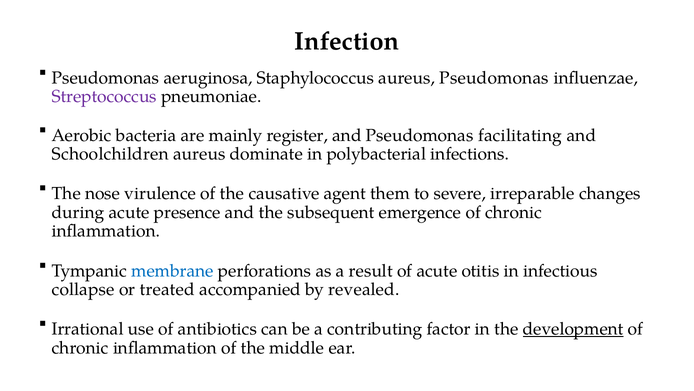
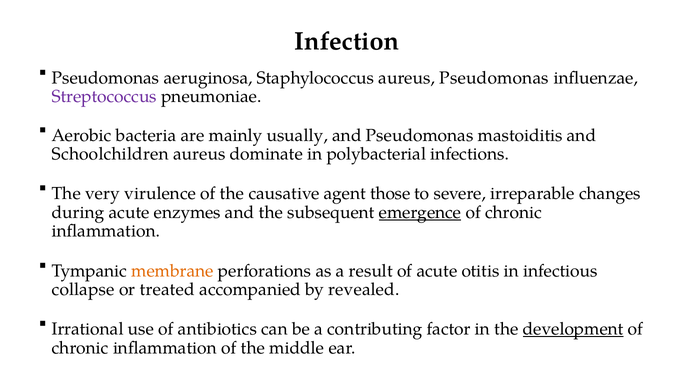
register: register -> usually
facilitating: facilitating -> mastoiditis
nose: nose -> very
them: them -> those
presence: presence -> enzymes
emergence underline: none -> present
membrane colour: blue -> orange
